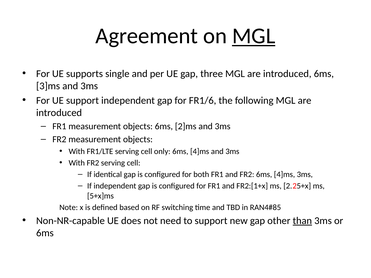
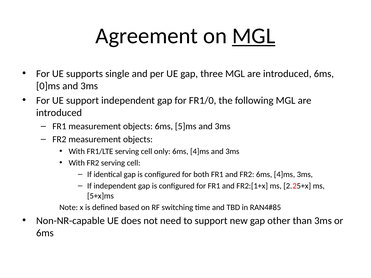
3]ms: 3]ms -> 0]ms
FR1/6: FR1/6 -> FR1/0
2]ms: 2]ms -> 5]ms
than underline: present -> none
